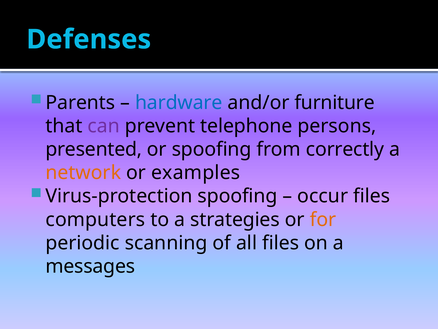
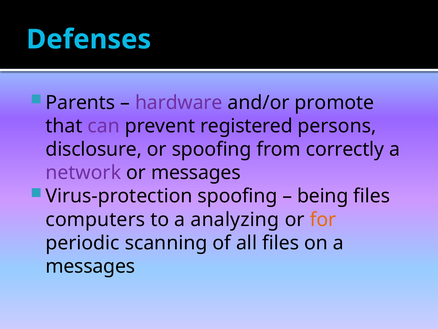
hardware colour: blue -> purple
furniture: furniture -> promote
telephone: telephone -> registered
presented: presented -> disclosure
network colour: orange -> purple
or examples: examples -> messages
occur: occur -> being
strategies: strategies -> analyzing
